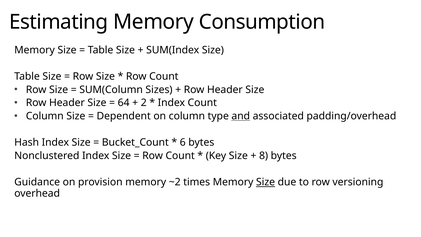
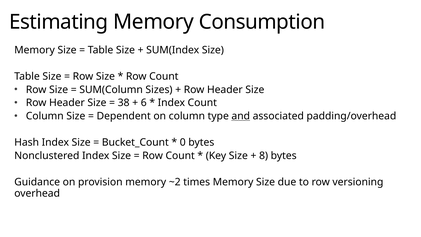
64: 64 -> 38
2: 2 -> 6
6: 6 -> 0
Size at (266, 182) underline: present -> none
